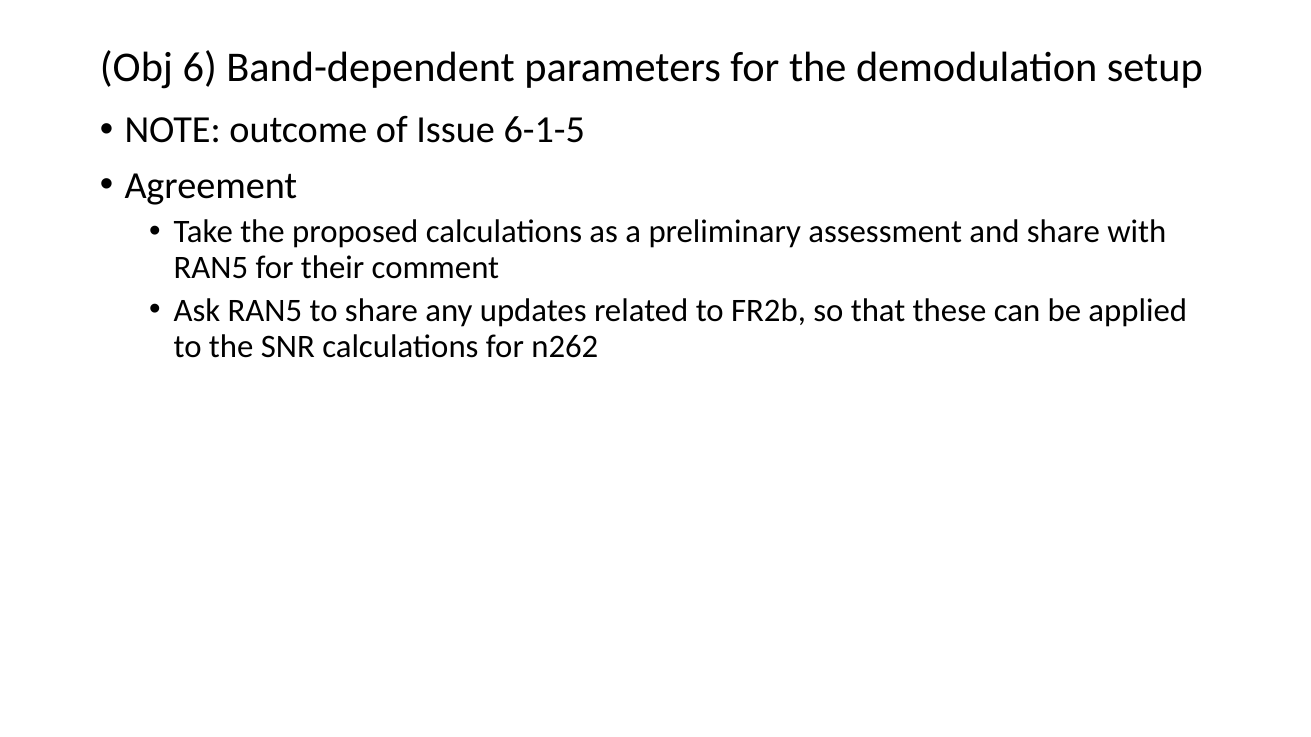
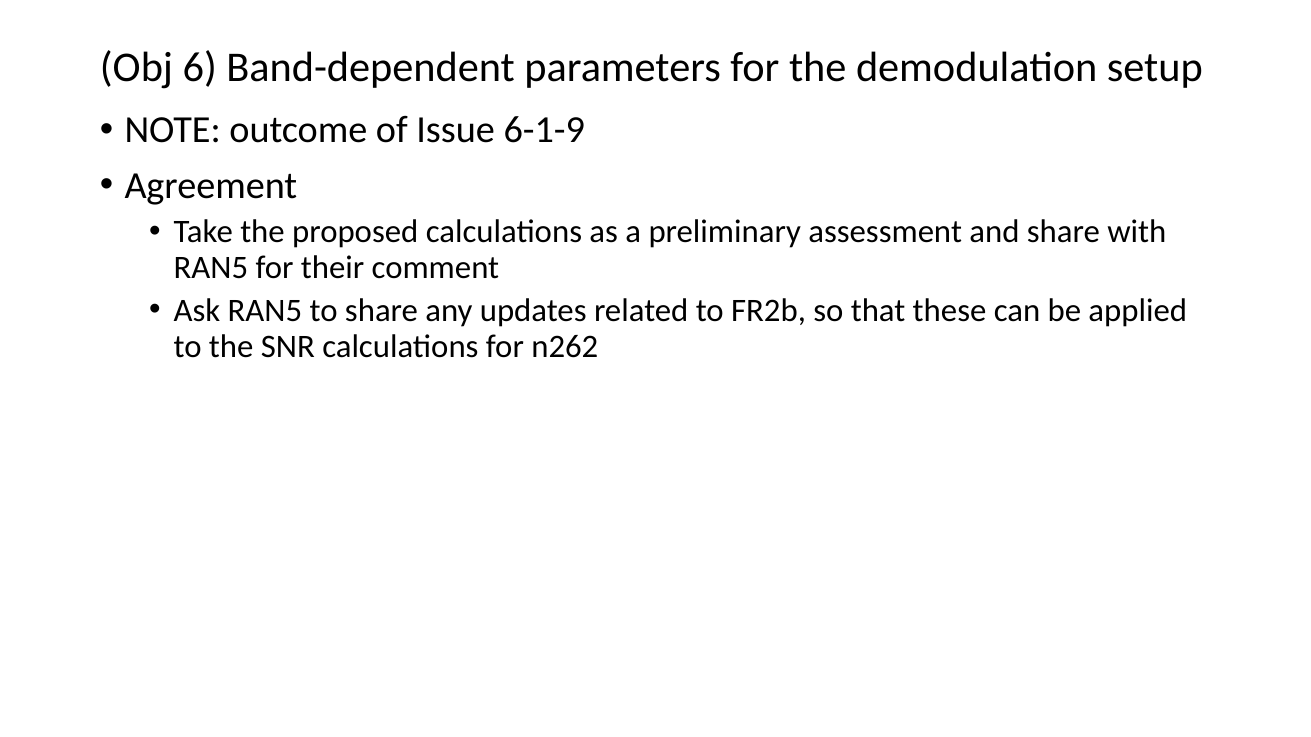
6-1-5: 6-1-5 -> 6-1-9
